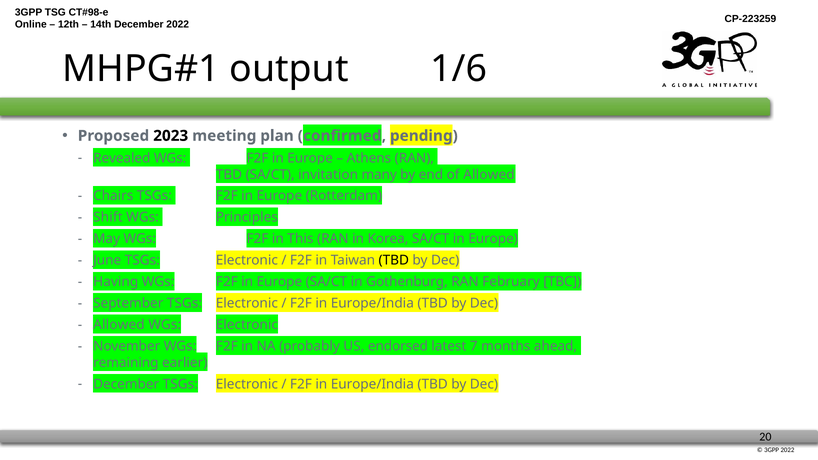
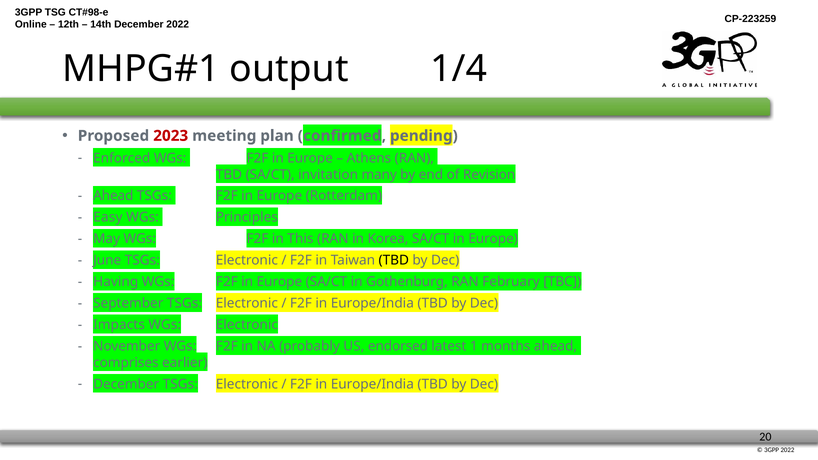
1/6: 1/6 -> 1/4
2023 colour: black -> red
Revealed: Revealed -> Enforced
of Allowed: Allowed -> Revision
Chairs at (113, 196): Chairs -> Ahead
Shift: Shift -> Easy
Allowed at (119, 325): Allowed -> Impacts
7: 7 -> 1
remaining: remaining -> comprises
